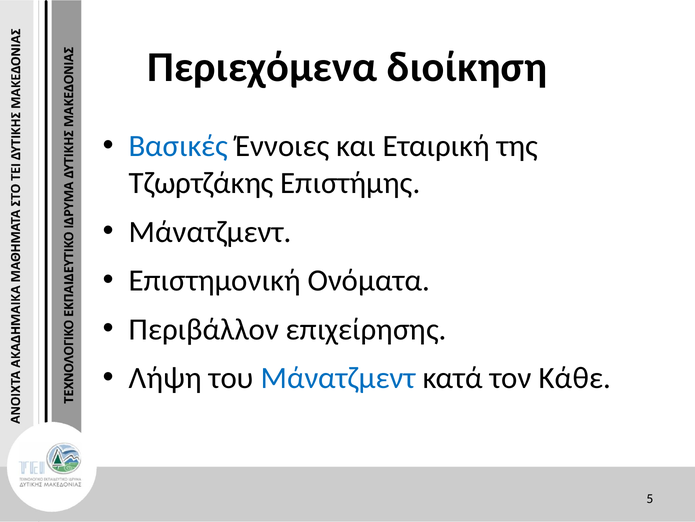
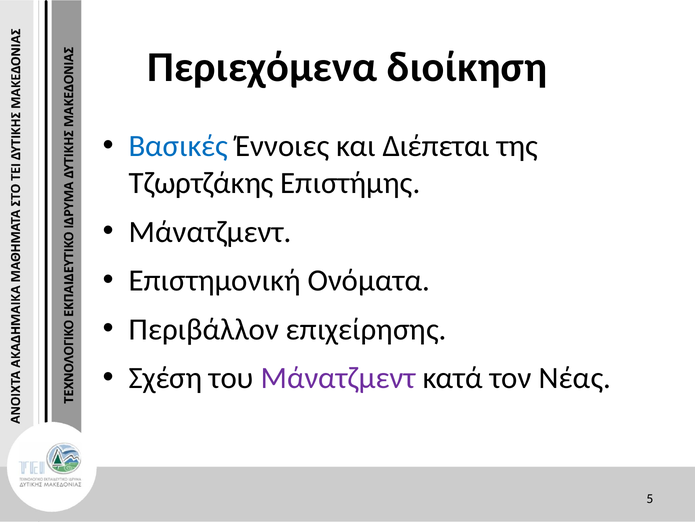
Εταιρική: Εταιρική -> Διέπεται
Λήψη: Λήψη -> Σχέση
Μάνατζμεντ at (338, 377) colour: blue -> purple
Κάθε: Κάθε -> Νέας
